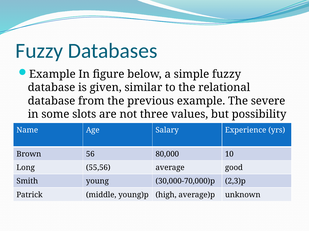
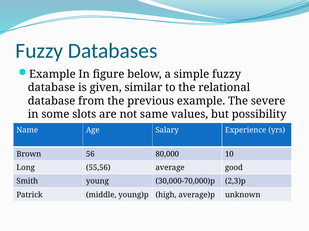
three: three -> same
